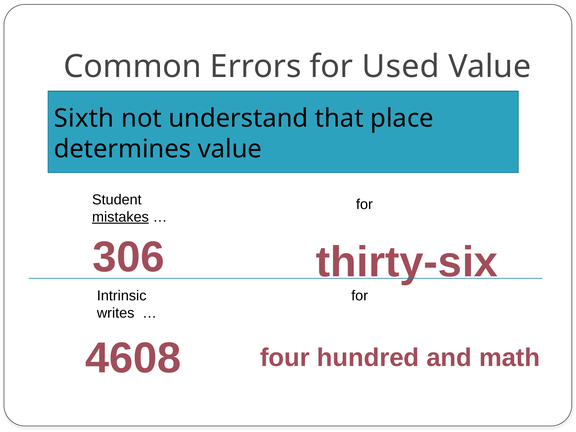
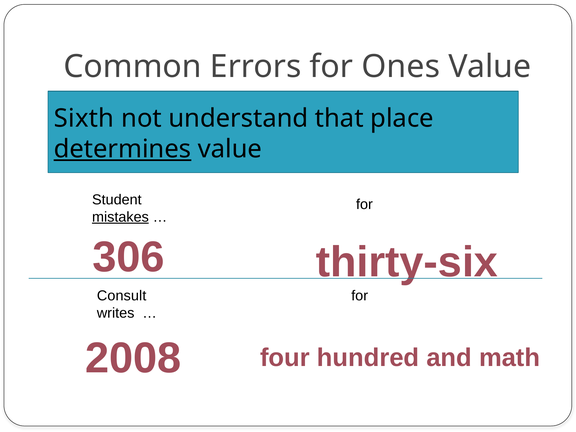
Used: Used -> Ones
determines underline: none -> present
Intrinsic: Intrinsic -> Consult
4608: 4608 -> 2008
